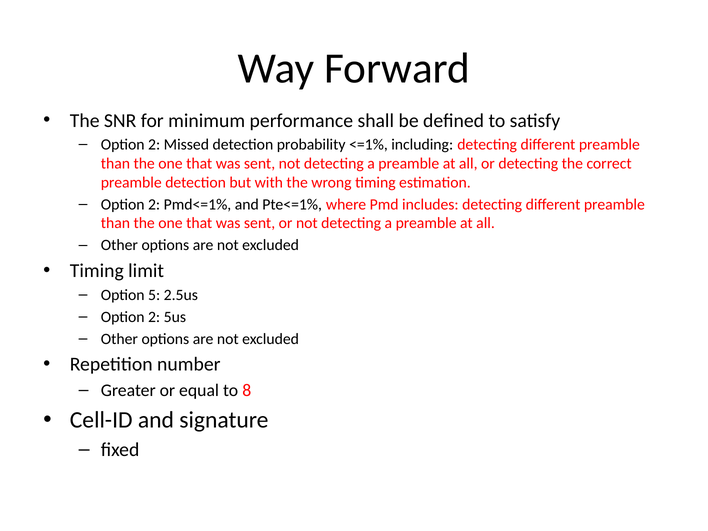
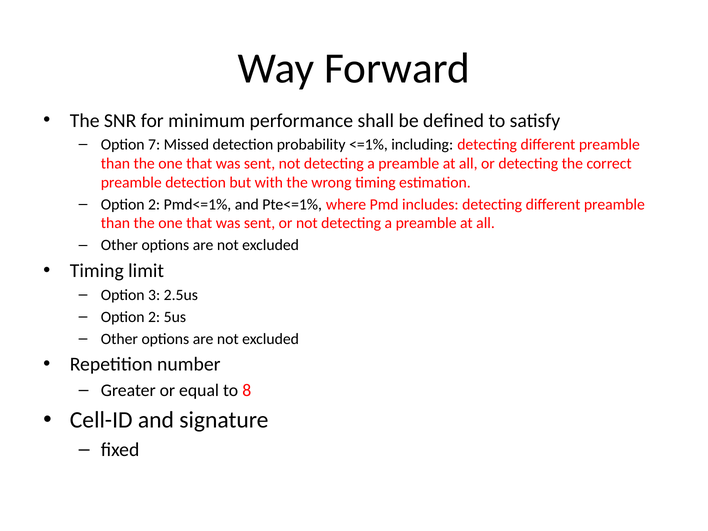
2 at (154, 145): 2 -> 7
5: 5 -> 3
